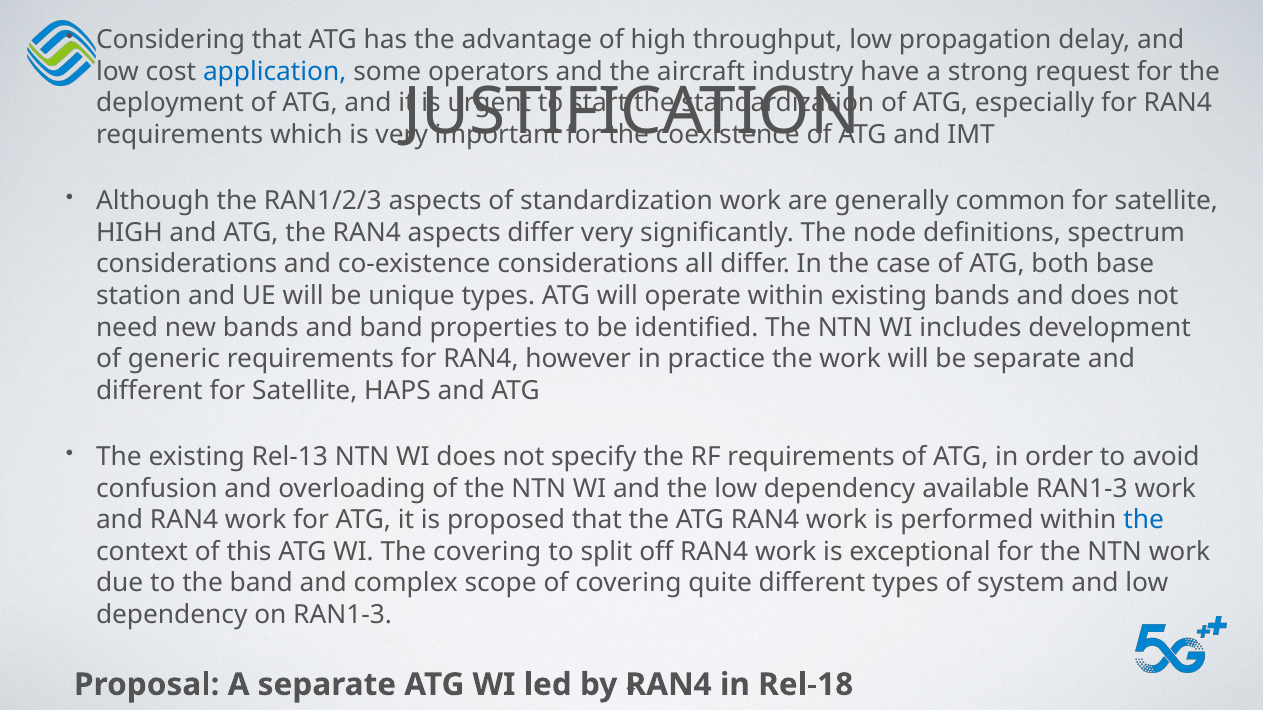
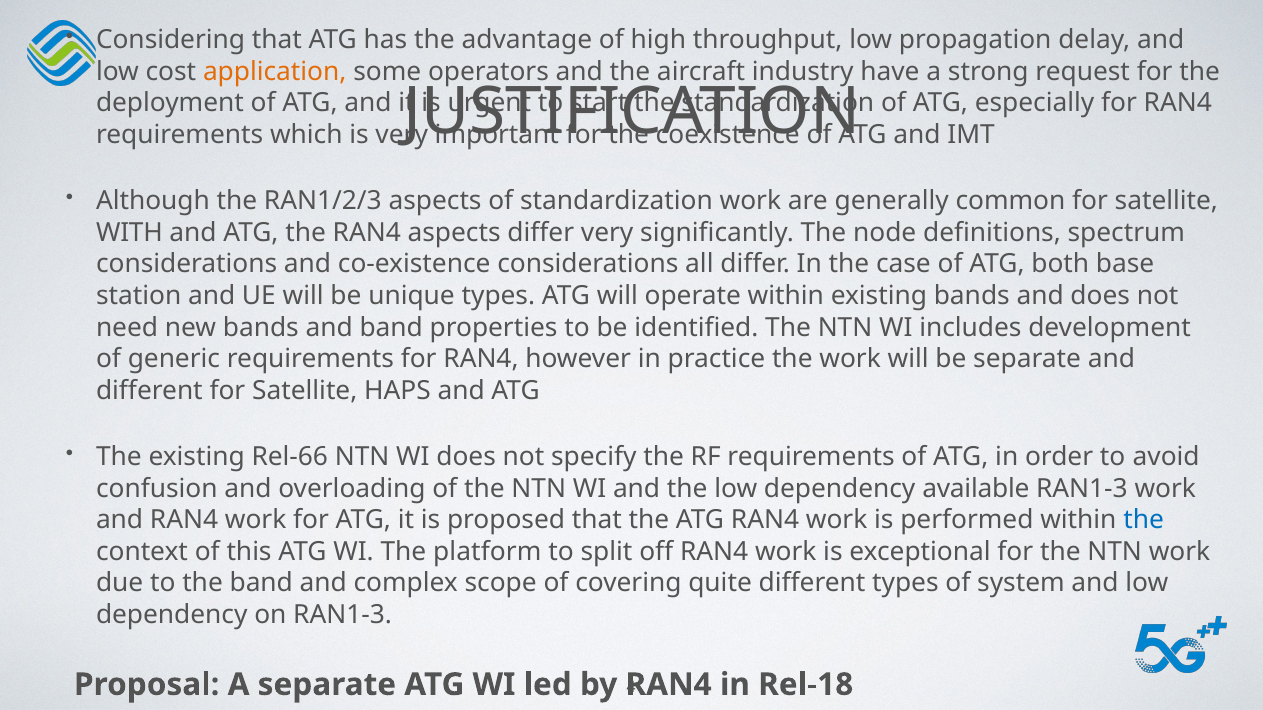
application colour: blue -> orange
HIGH at (129, 233): HIGH -> WITH
Rel-13: Rel-13 -> Rel-66
The covering: covering -> platform
